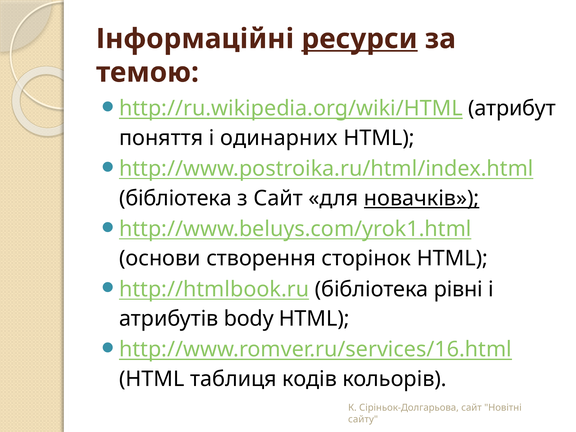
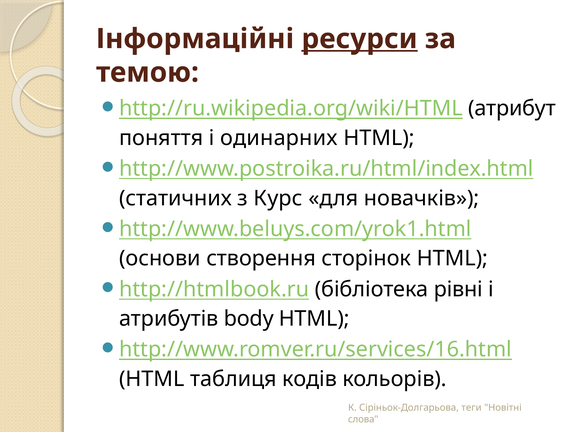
бібліотека at (176, 198): бібліотека -> статичних
з Сайт: Сайт -> Курс
новачків underline: present -> none
Сіріньок-Долгарьова сайт: сайт -> теги
сайту: сайту -> слова
